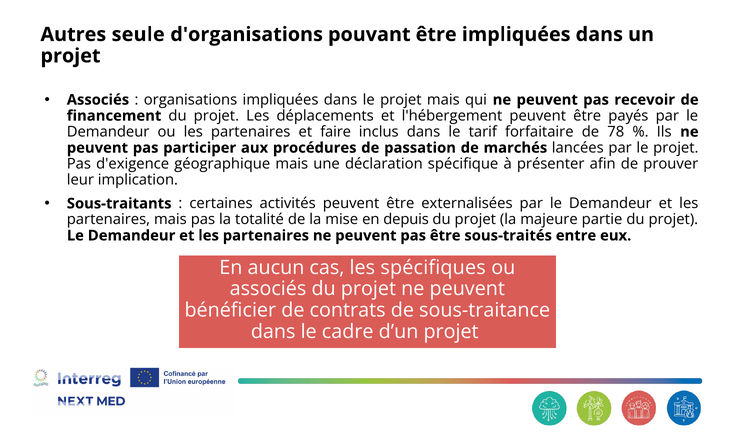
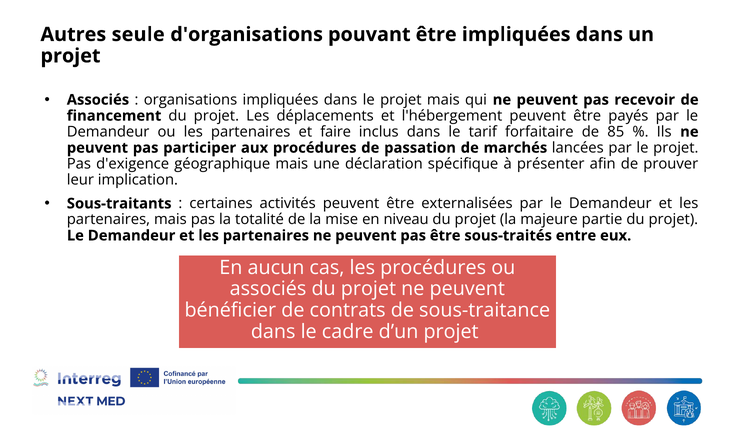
78: 78 -> 85
depuis: depuis -> niveau
les spécifiques: spécifiques -> procédures
